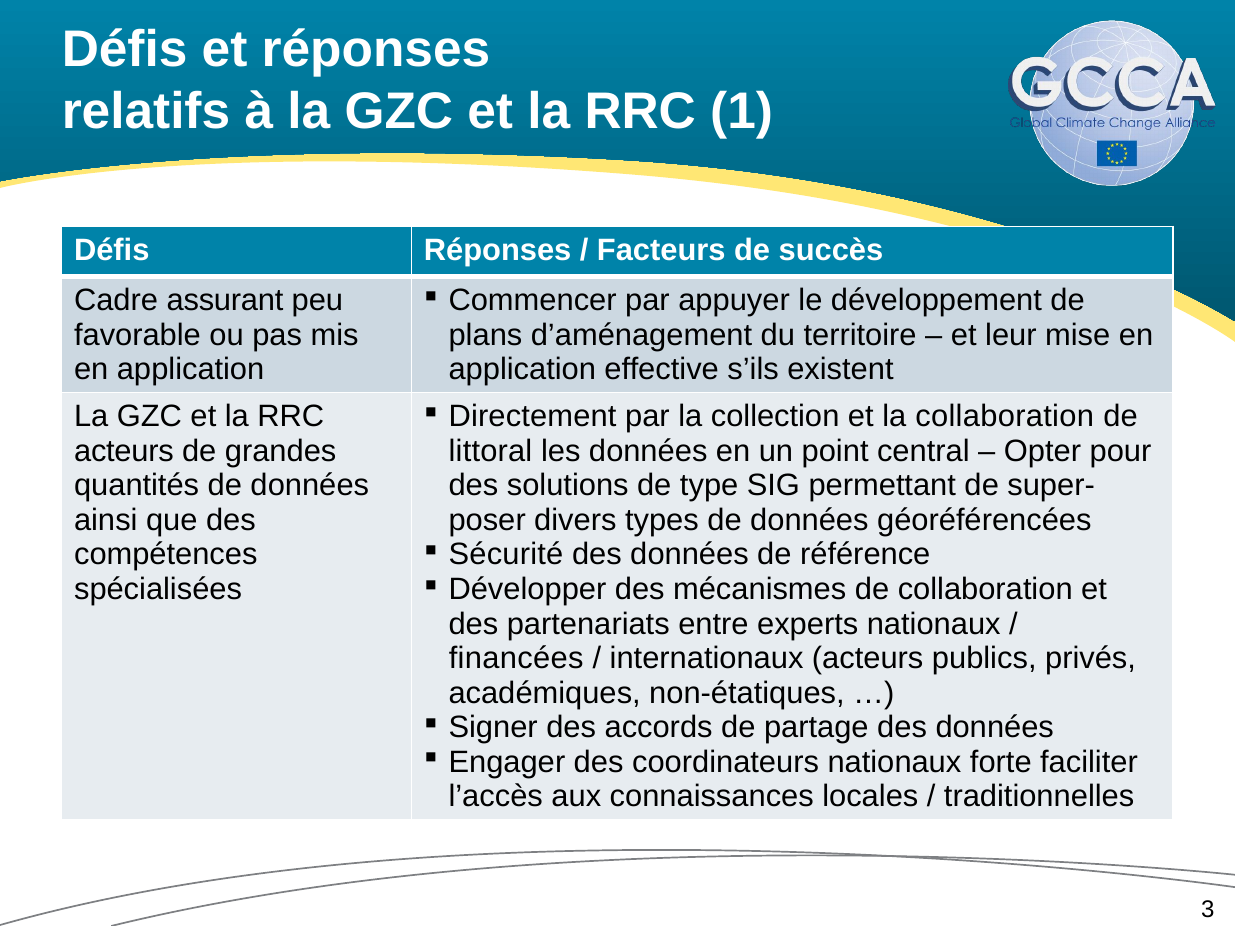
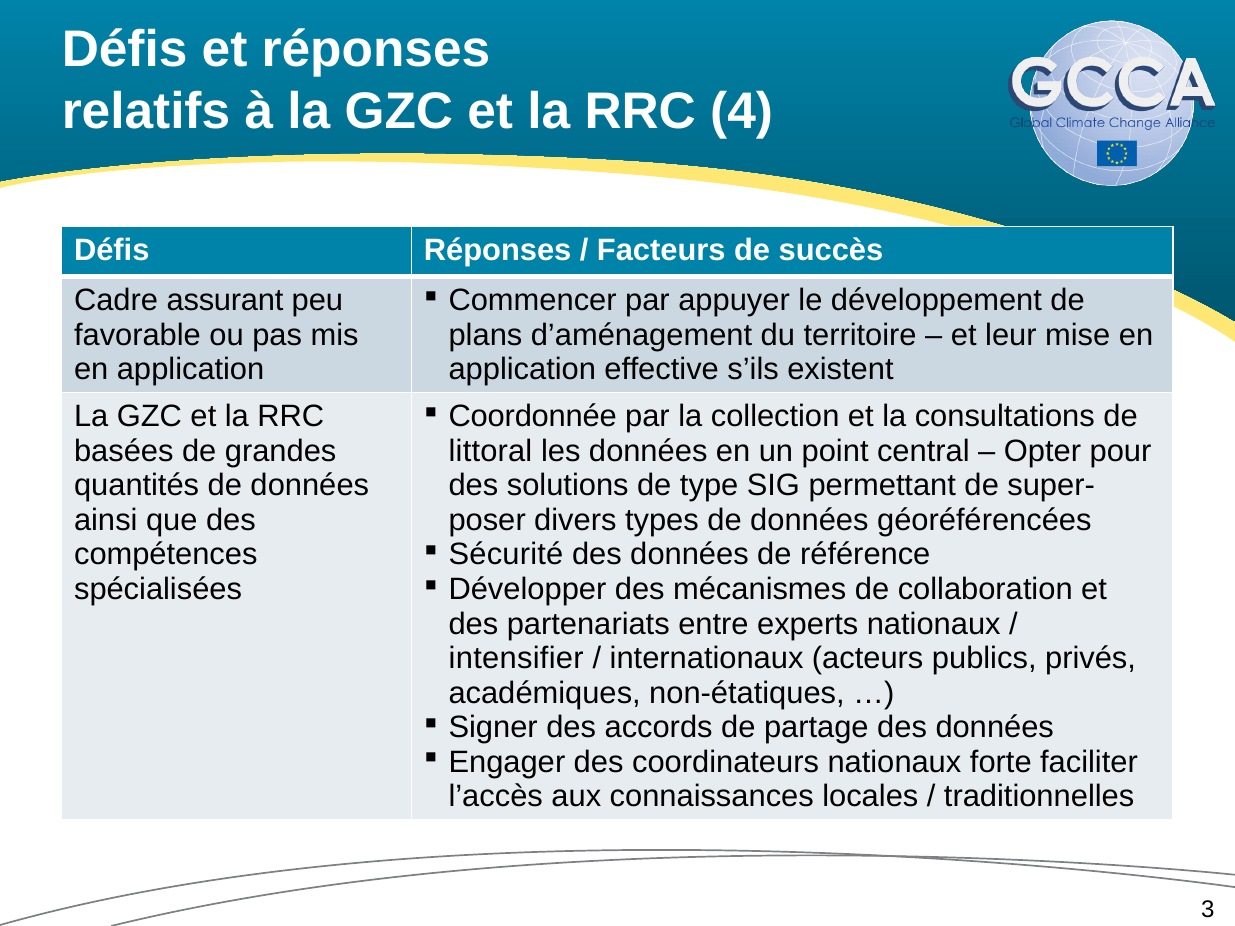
1: 1 -> 4
Directement: Directement -> Coordonnée
la collaboration: collaboration -> consultations
acteurs at (124, 451): acteurs -> basées
financées: financées -> intensifier
